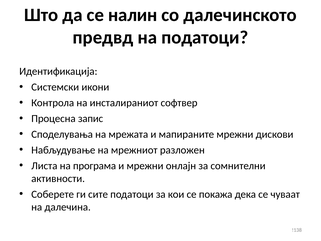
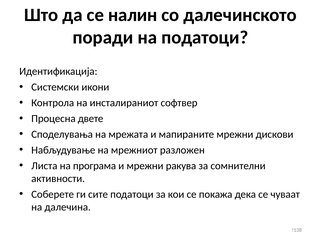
предвд: предвд -> поради
запис: запис -> двете
онлајн: онлајн -> ракува
